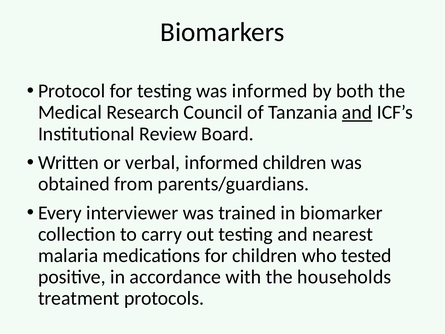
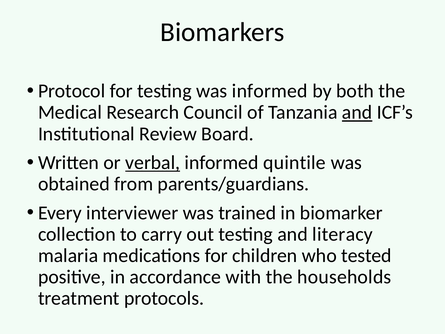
verbal underline: none -> present
informed children: children -> quintile
nearest: nearest -> literacy
